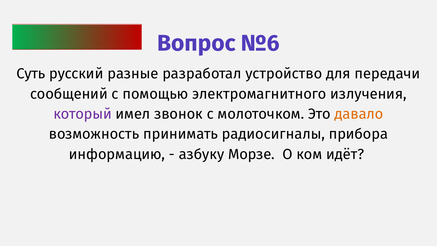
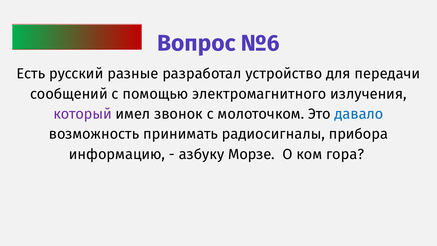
Суть: Суть -> Есть
давало colour: orange -> blue
идёт: идёт -> гора
